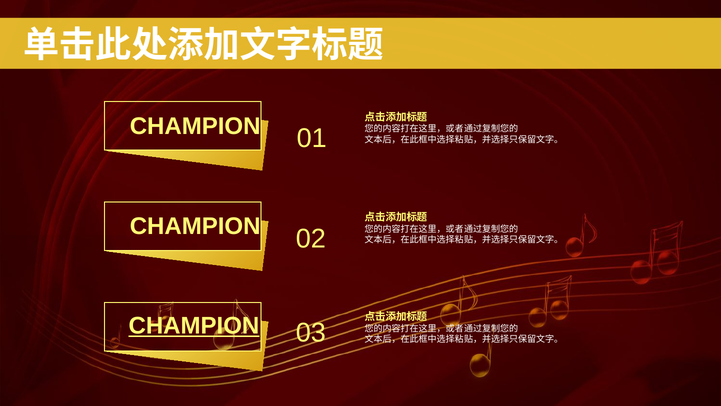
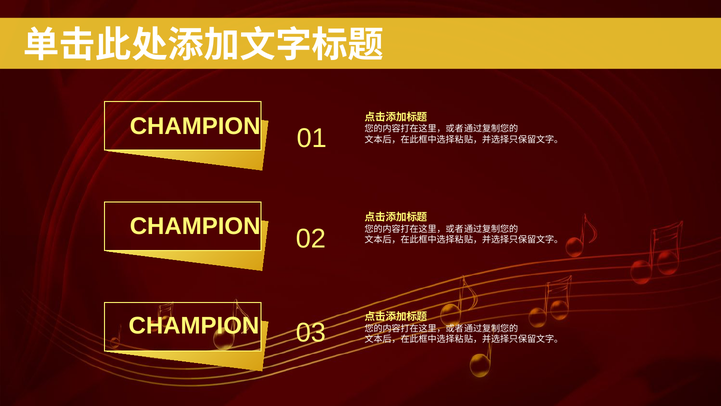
CHAMPION at (194, 326) underline: present -> none
